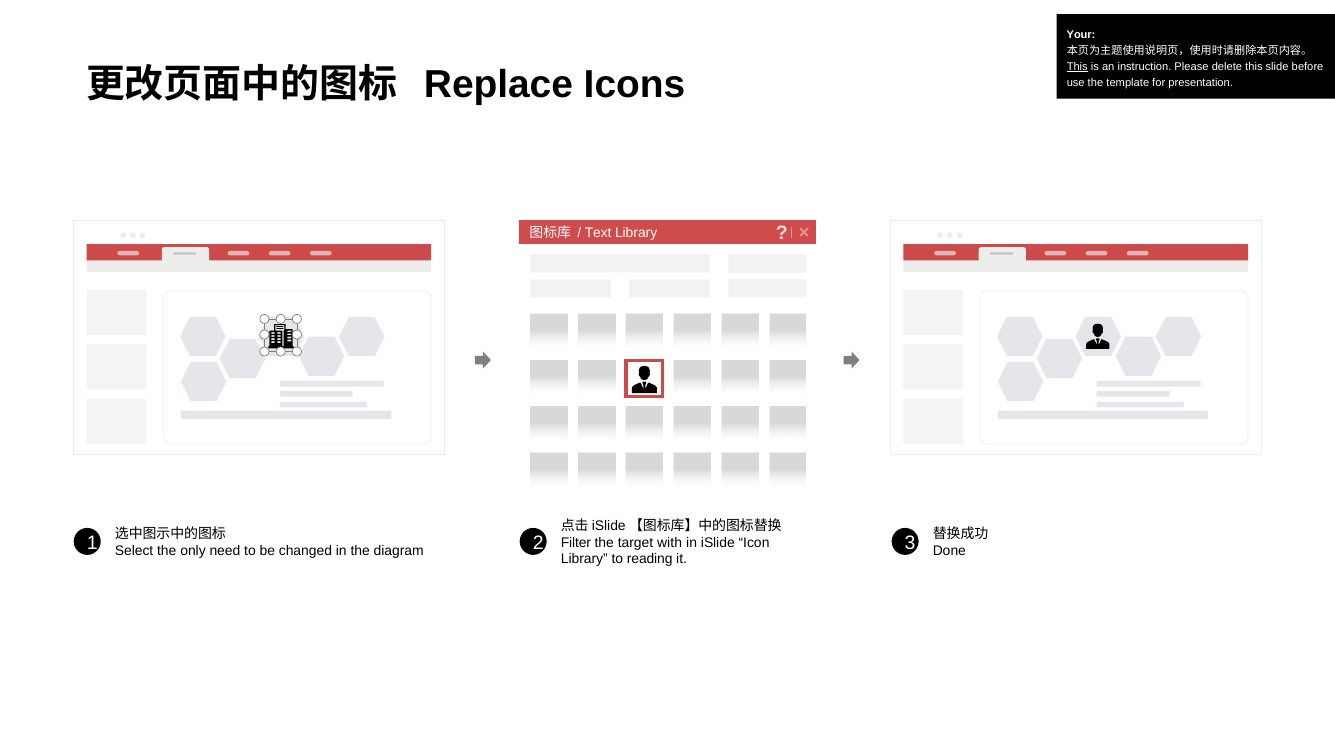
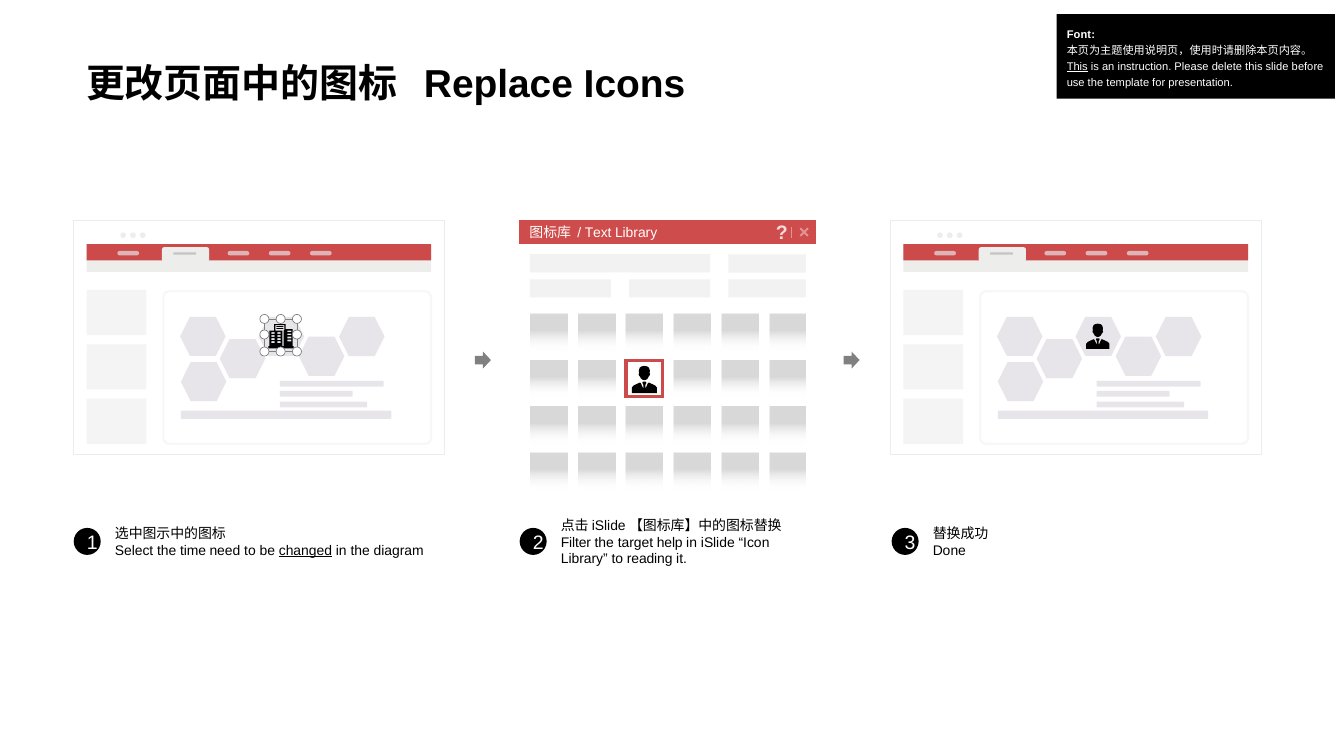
Your: Your -> Font
with: with -> help
only: only -> time
changed underline: none -> present
